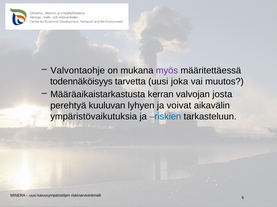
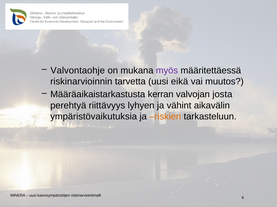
todennäköisyys: todennäköisyys -> riskinarvioinnin
joka: joka -> eikä
kuuluvan: kuuluvan -> riittävyys
voivat: voivat -> vähint
riskien colour: blue -> orange
